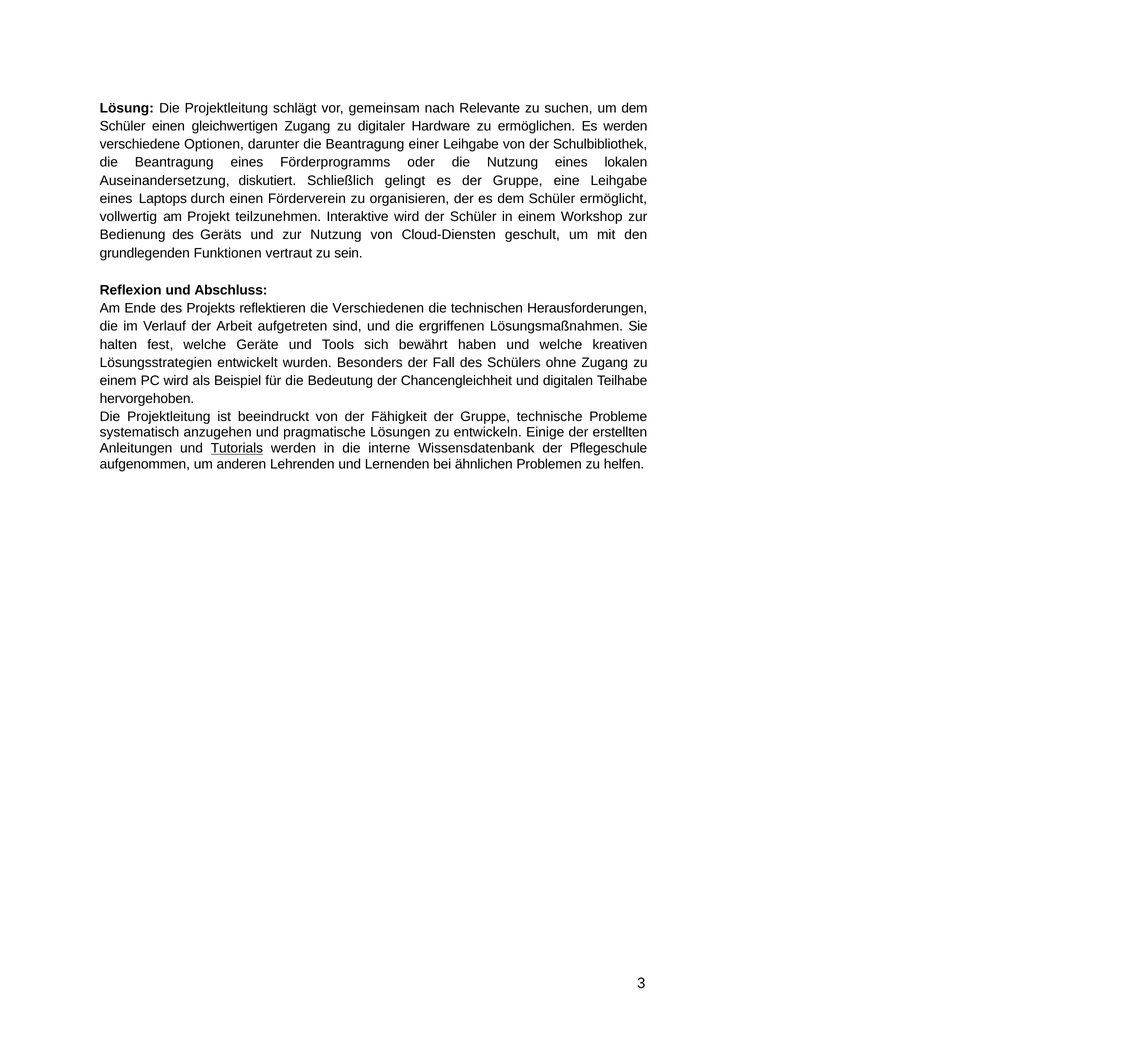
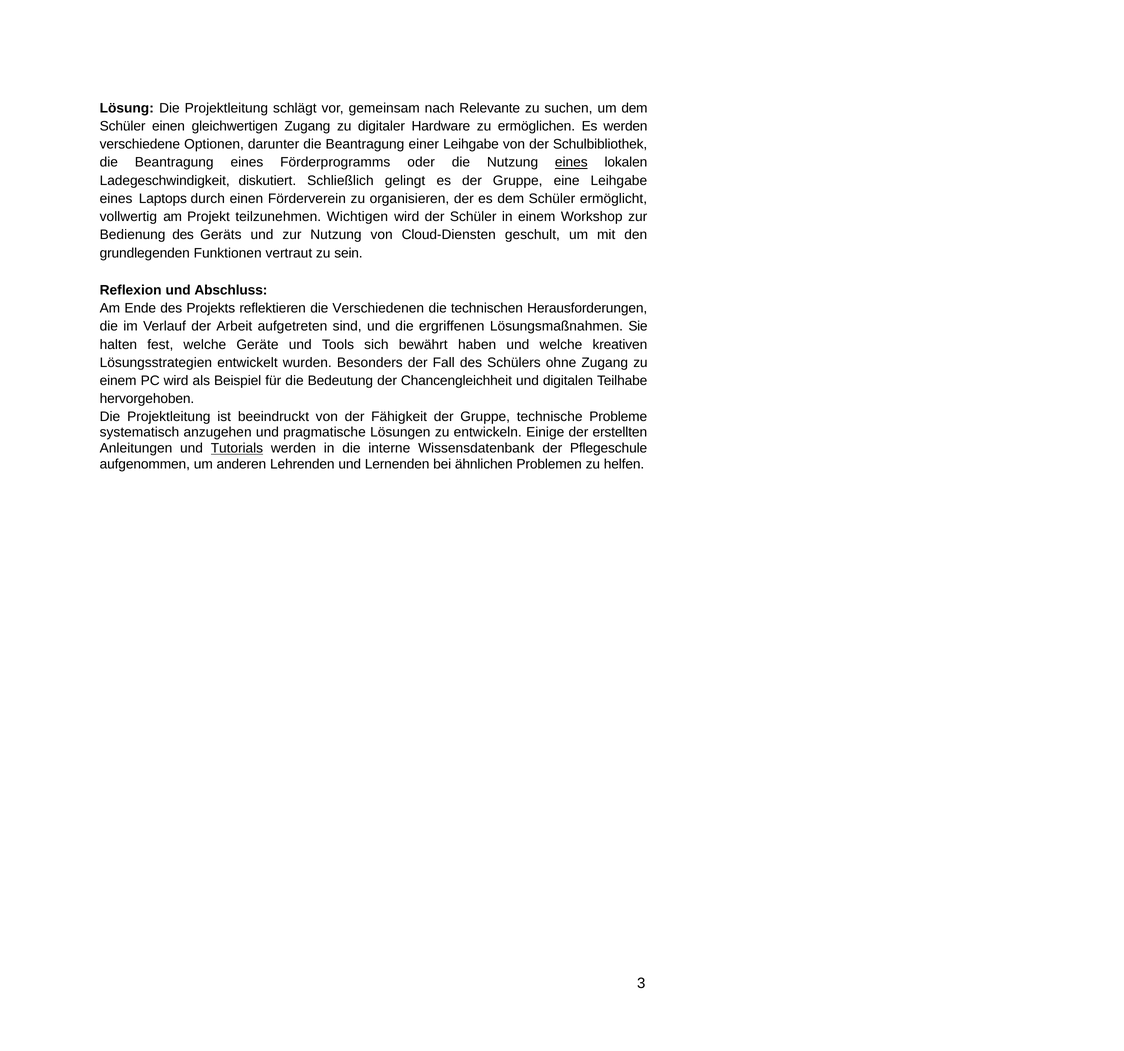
eines at (571, 163) underline: none -> present
Auseinandersetzung: Auseinandersetzung -> Ladegeschwindigkeit
Interaktive: Interaktive -> Wichtigen
